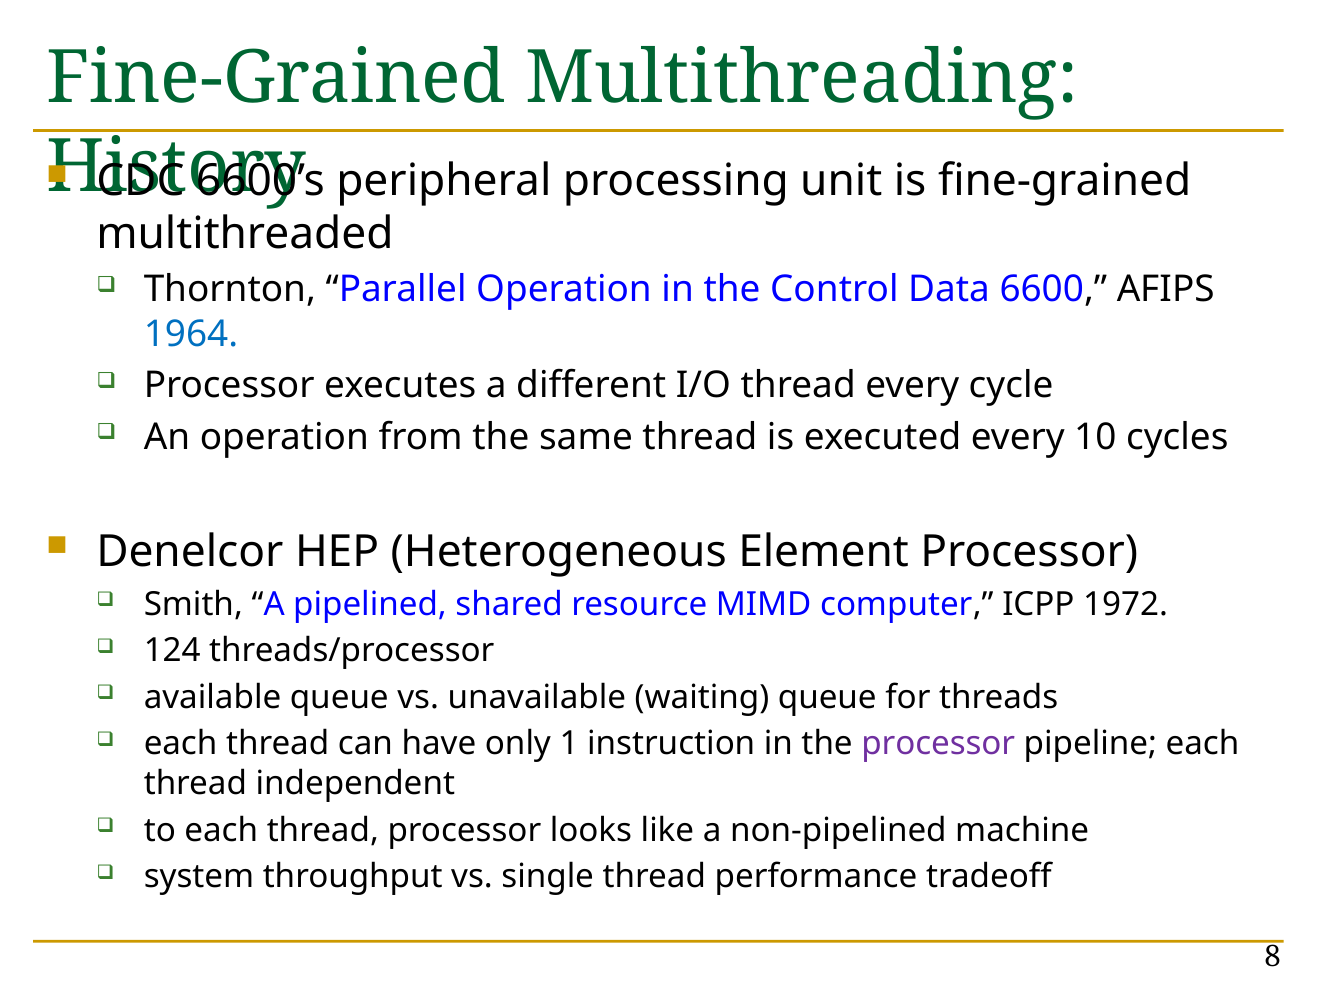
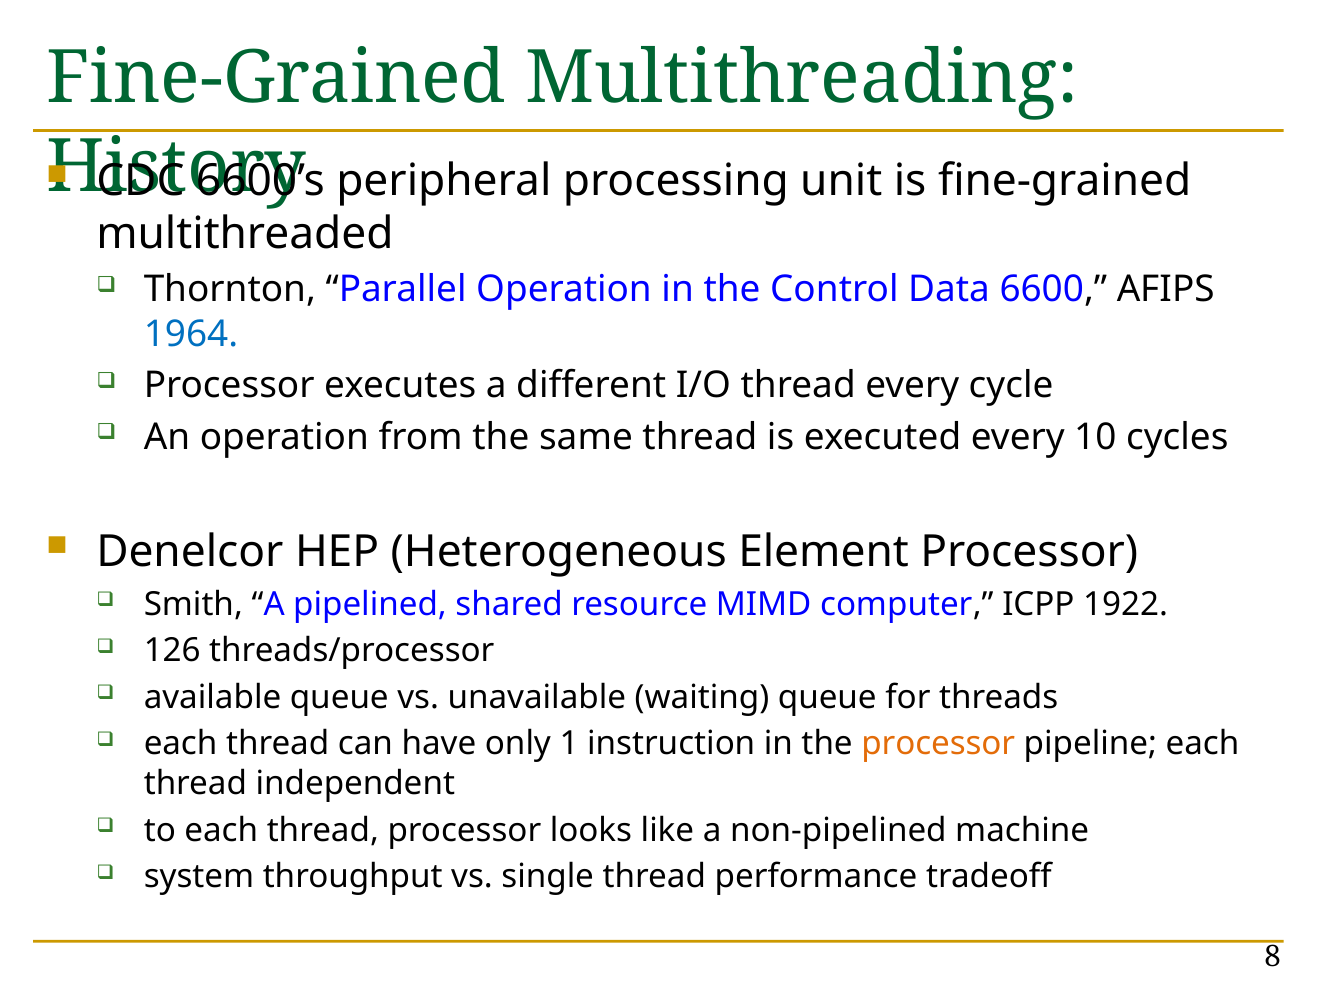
1972: 1972 -> 1922
124: 124 -> 126
processor at (938, 744) colour: purple -> orange
